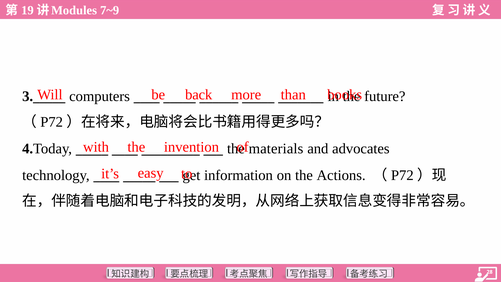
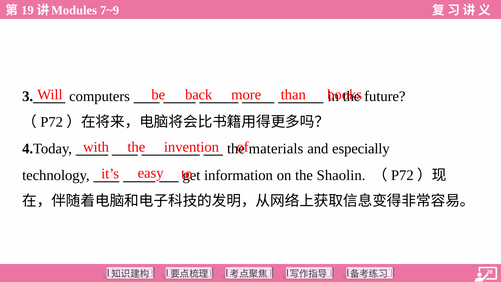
advocates: advocates -> especially
Actions: Actions -> Shaolin
